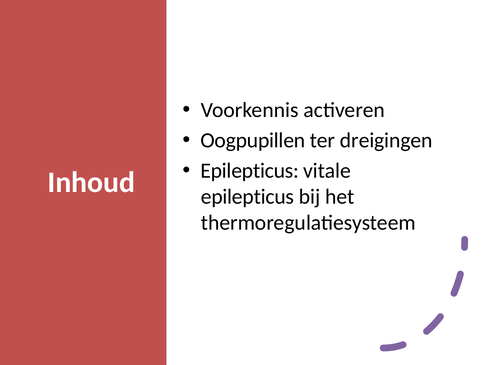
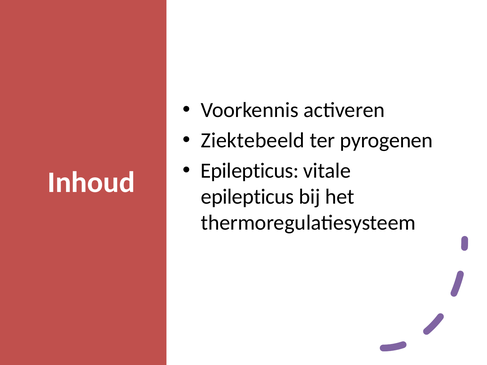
Oogpupillen: Oogpupillen -> Ziektebeeld
dreigingen: dreigingen -> pyrogenen
